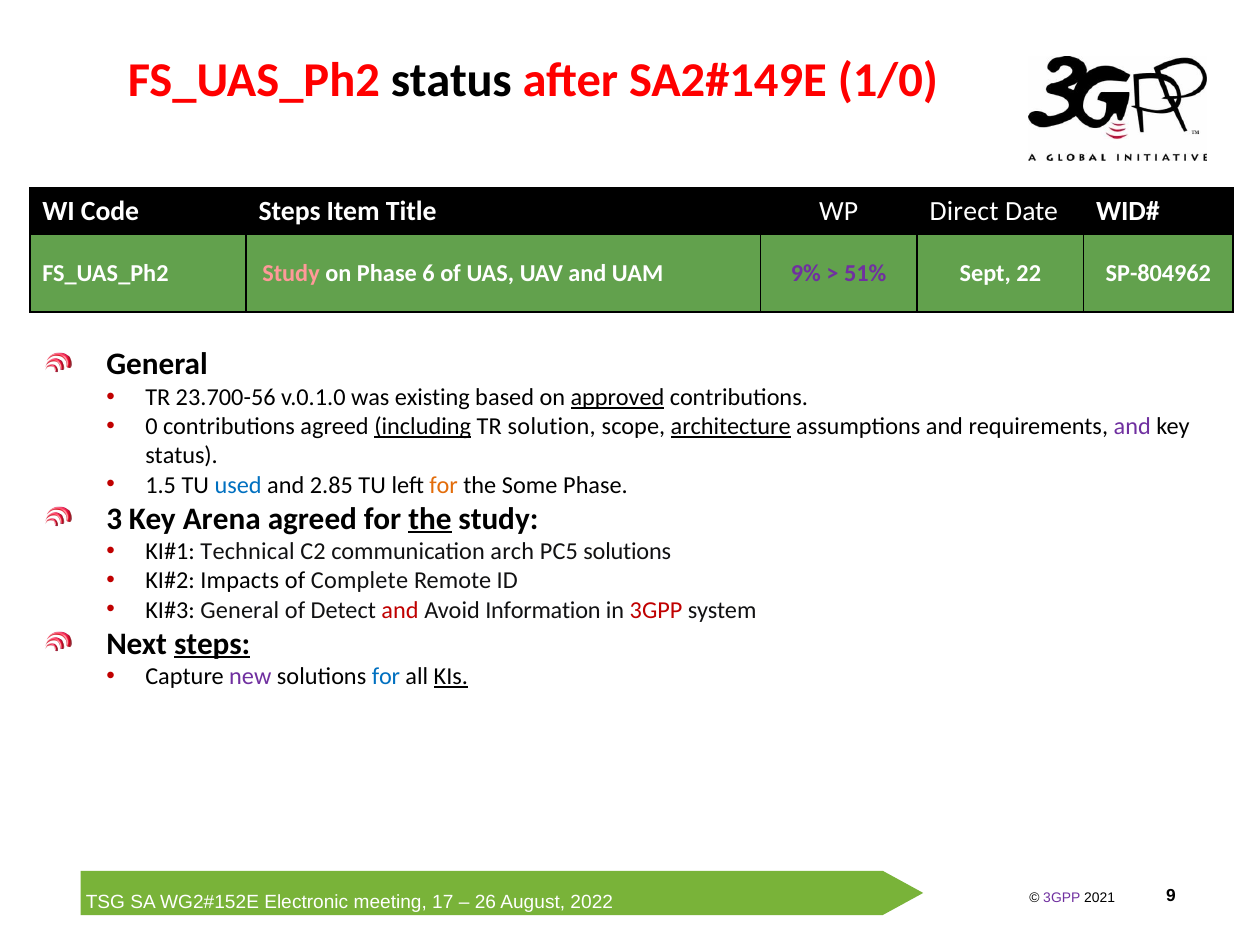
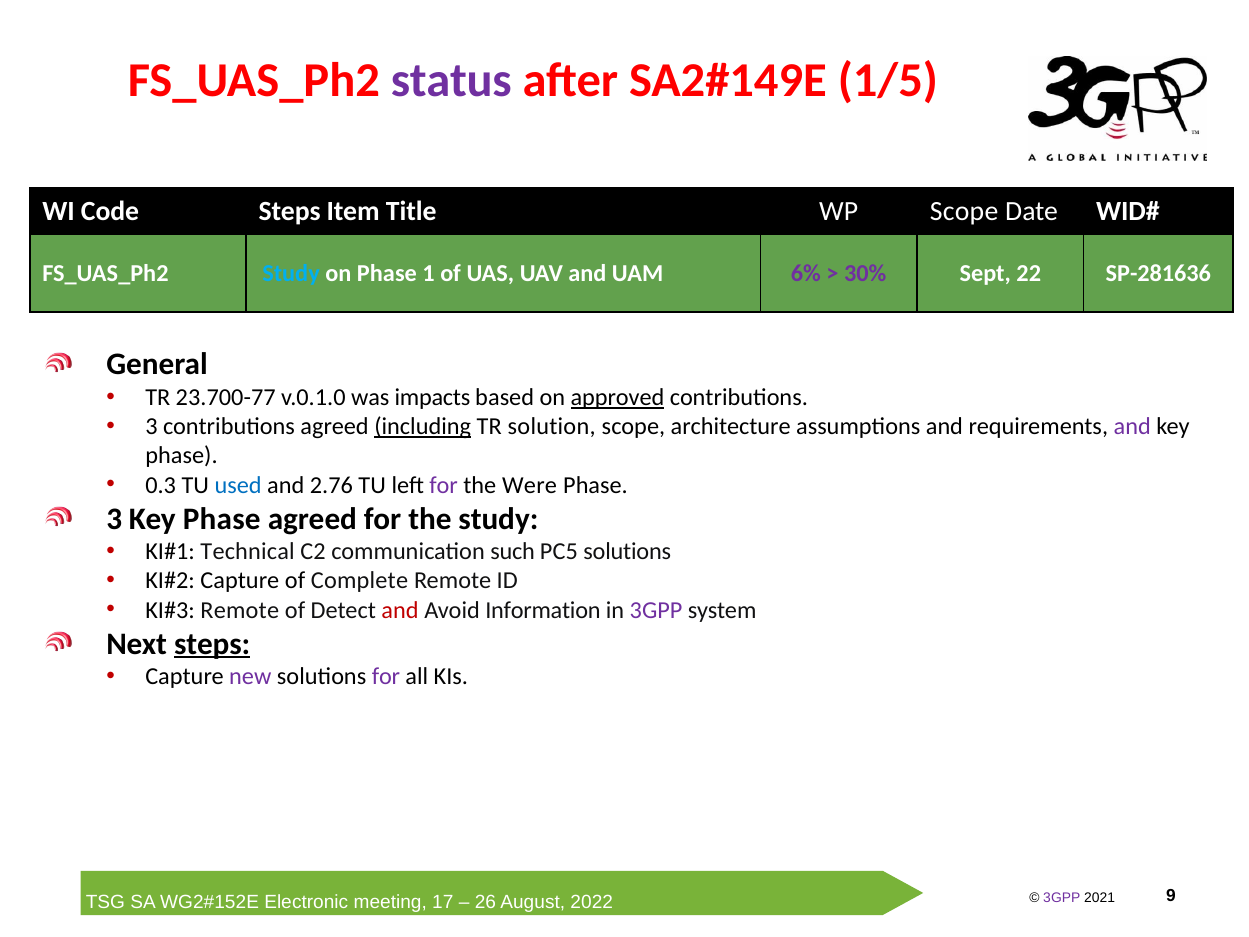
status at (451, 81) colour: black -> purple
1/0: 1/0 -> 1/5
WP Direct: Direct -> Scope
Study at (291, 273) colour: pink -> light blue
6: 6 -> 1
9%: 9% -> 6%
51%: 51% -> 30%
SP-804962: SP-804962 -> SP-281636
23.700-56: 23.700-56 -> 23.700-77
existing: existing -> impacts
0 at (151, 427): 0 -> 3
architecture underline: present -> none
status at (182, 456): status -> phase
1.5: 1.5 -> 0.3
2.85: 2.85 -> 2.76
for at (444, 485) colour: orange -> purple
Some: Some -> Were
3 Key Arena: Arena -> Phase
the at (430, 519) underline: present -> none
arch: arch -> such
Impacts at (240, 581): Impacts -> Capture
General at (240, 610): General -> Remote
3GPP at (656, 610) colour: red -> purple
for at (386, 676) colour: blue -> purple
KIs underline: present -> none
